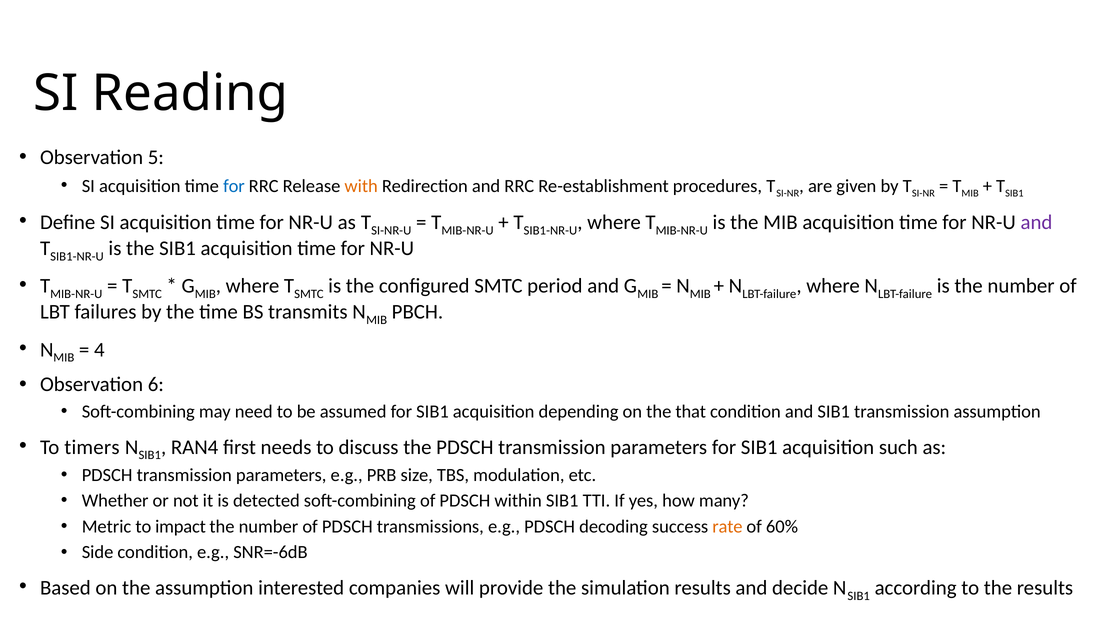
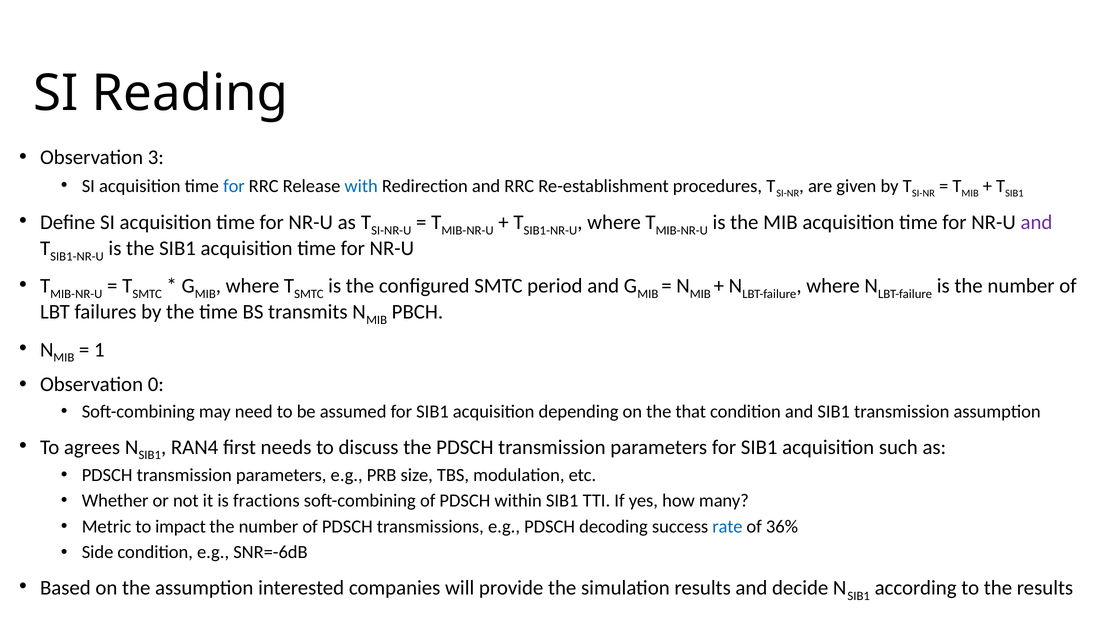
5: 5 -> 3
with colour: orange -> blue
4: 4 -> 1
6: 6 -> 0
timers: timers -> agrees
detected: detected -> fractions
rate colour: orange -> blue
60%: 60% -> 36%
